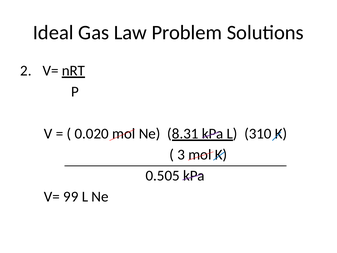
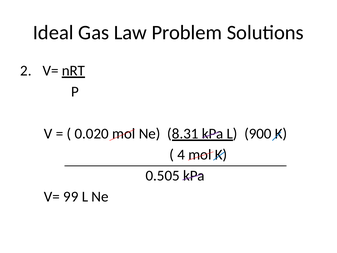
310: 310 -> 900
3: 3 -> 4
